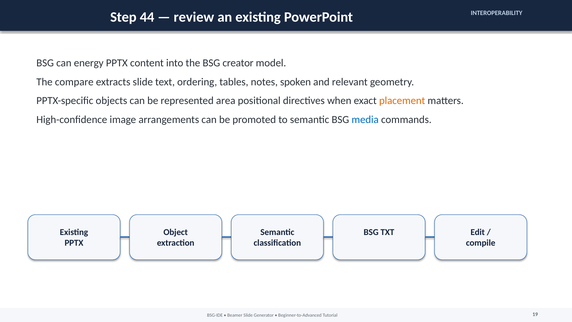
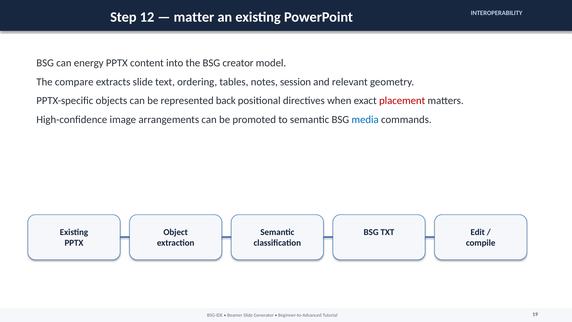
44: 44 -> 12
review: review -> matter
spoken: spoken -> session
area: area -> back
placement colour: orange -> red
